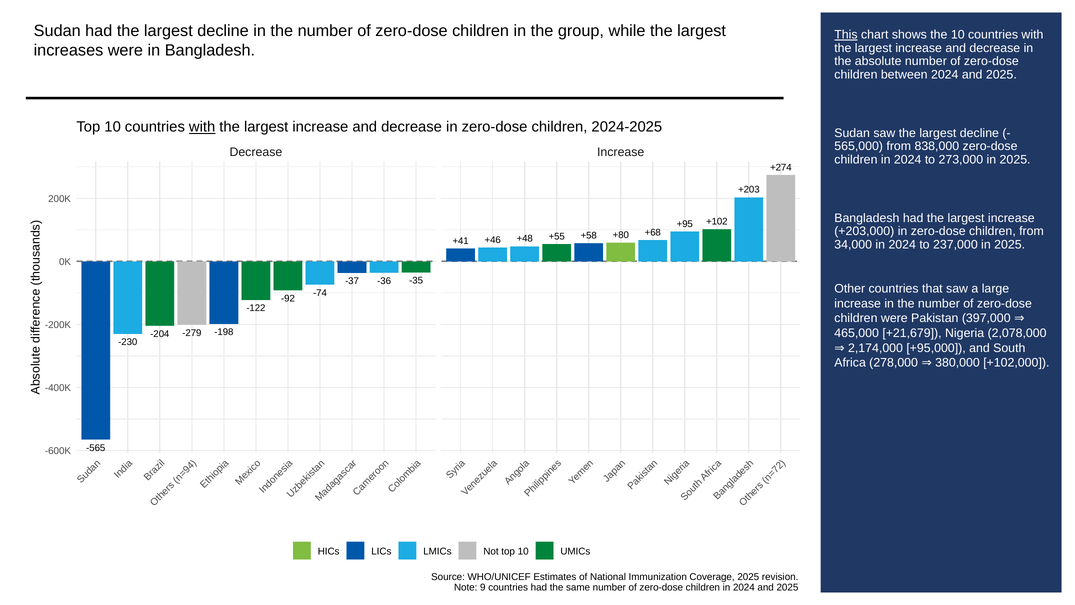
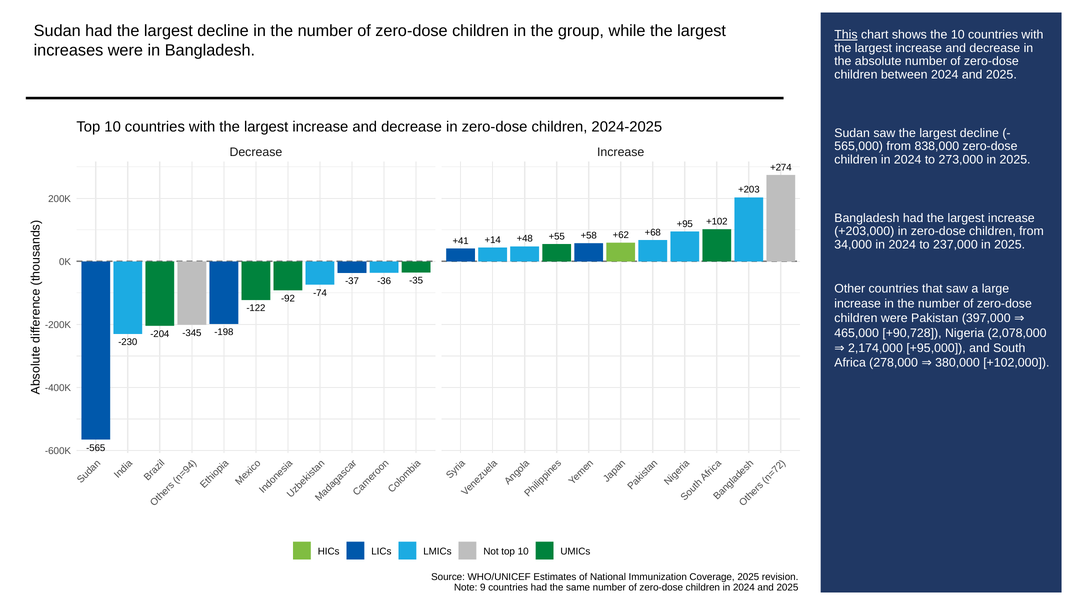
with at (202, 127) underline: present -> none
+46: +46 -> +14
+80: +80 -> +62
+21,679: +21,679 -> +90,728
-279: -279 -> -345
